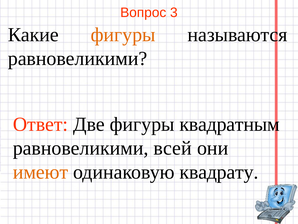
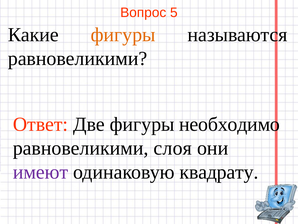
3: 3 -> 5
квадратным: квадратным -> необходимо
всей: всей -> слоя
имеют colour: orange -> purple
